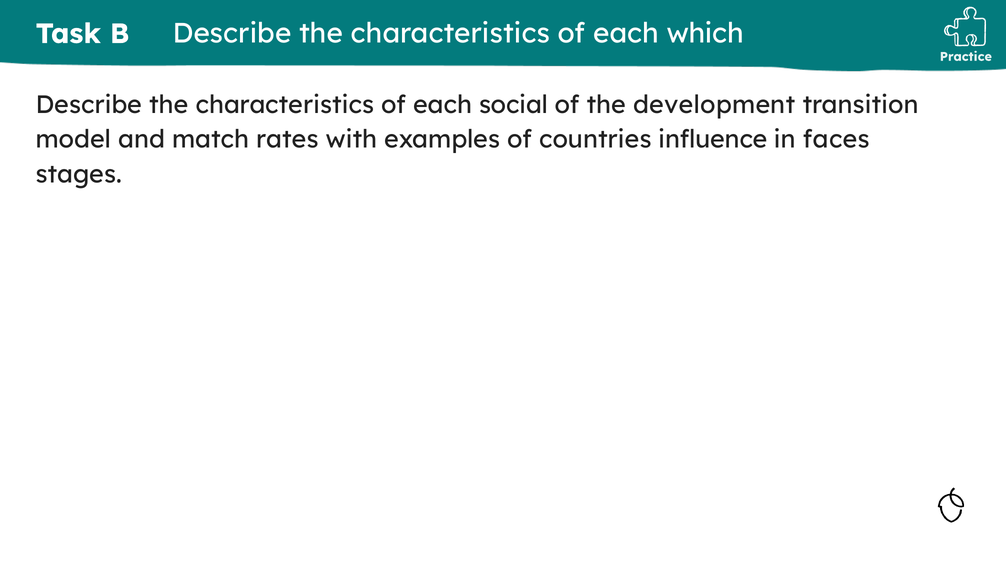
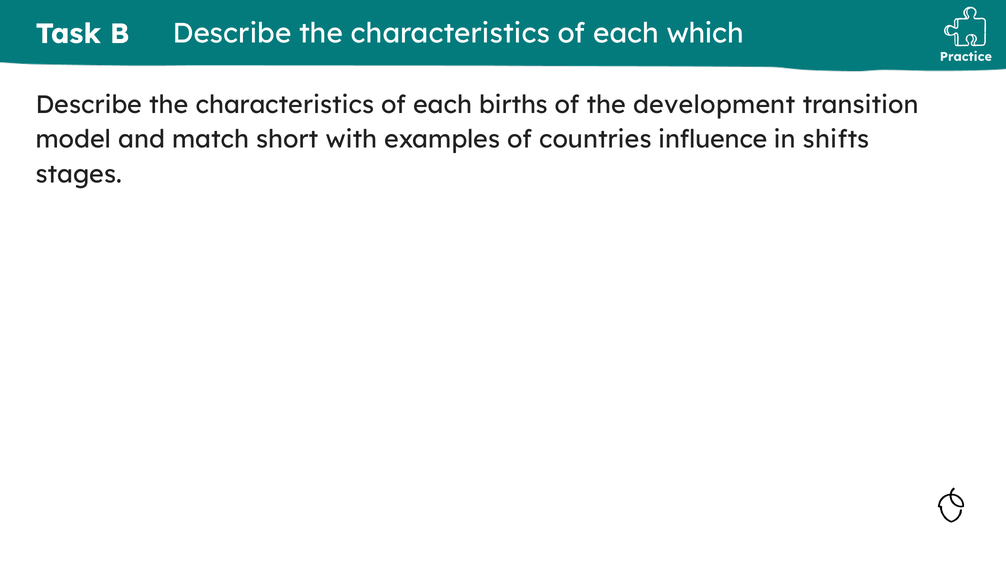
social: social -> births
rates: rates -> short
faces: faces -> shifts
